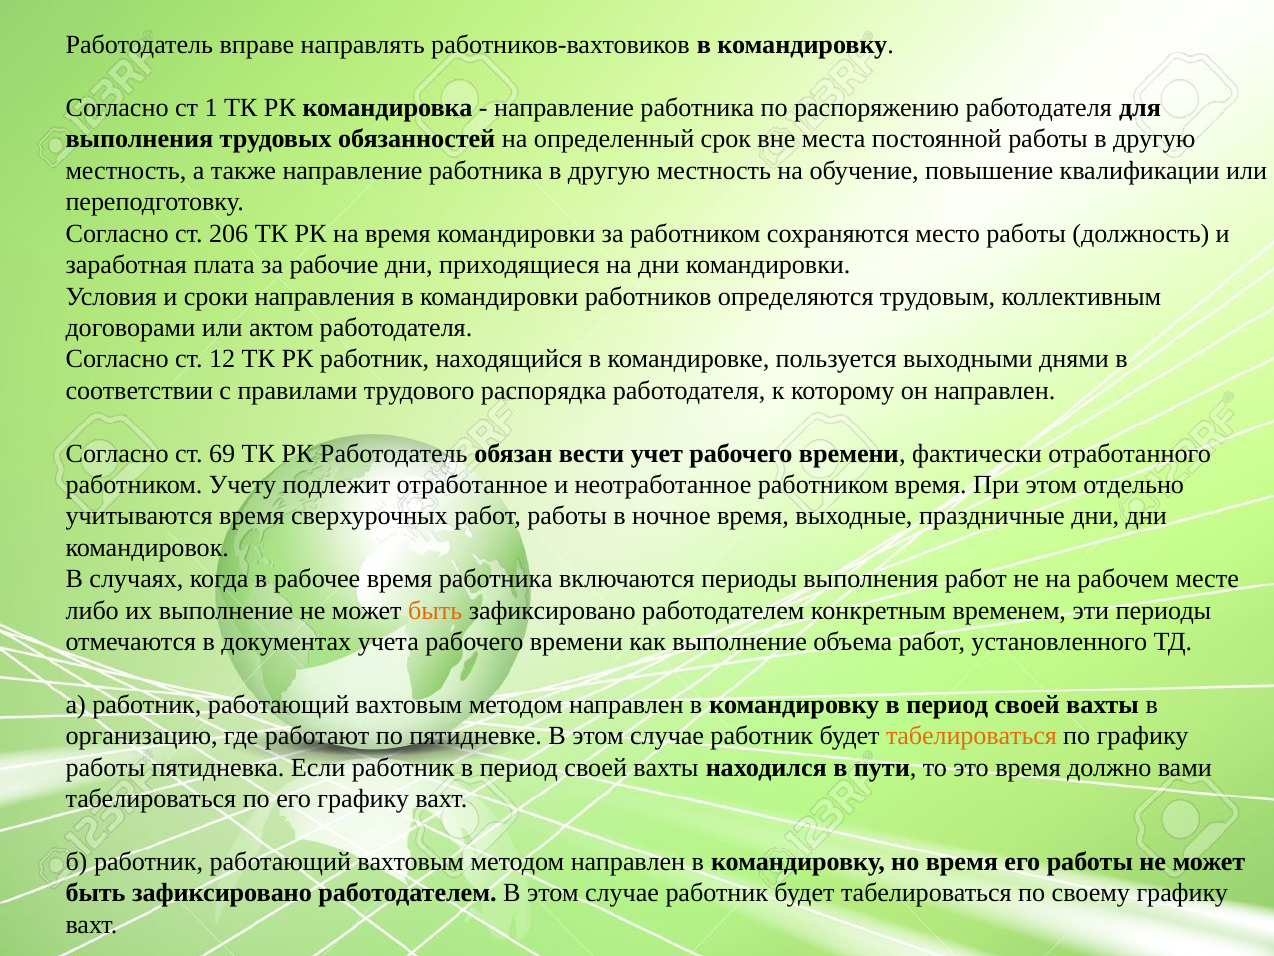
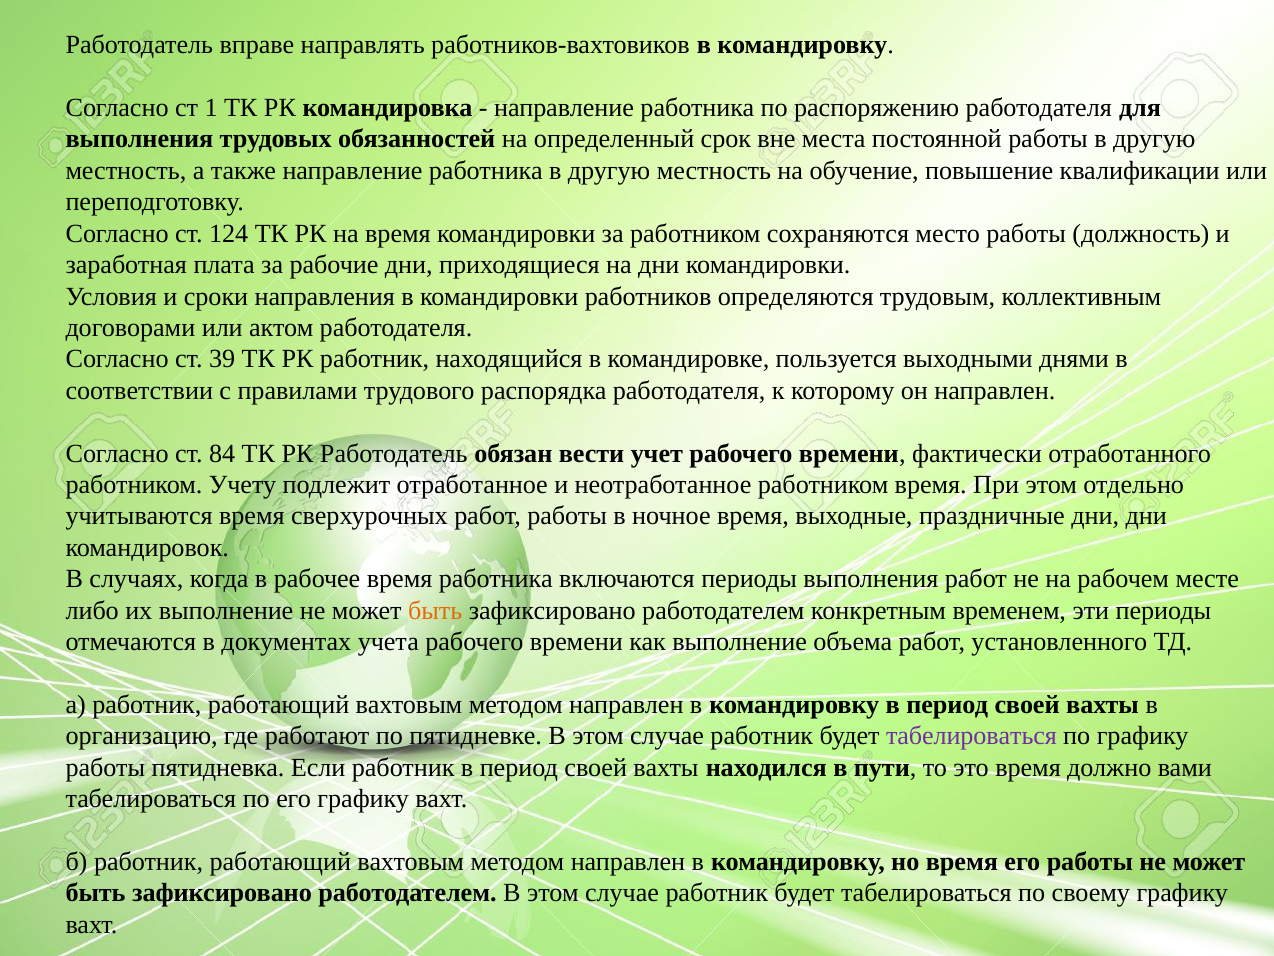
206: 206 -> 124
12: 12 -> 39
69: 69 -> 84
табелироваться at (971, 736) colour: orange -> purple
